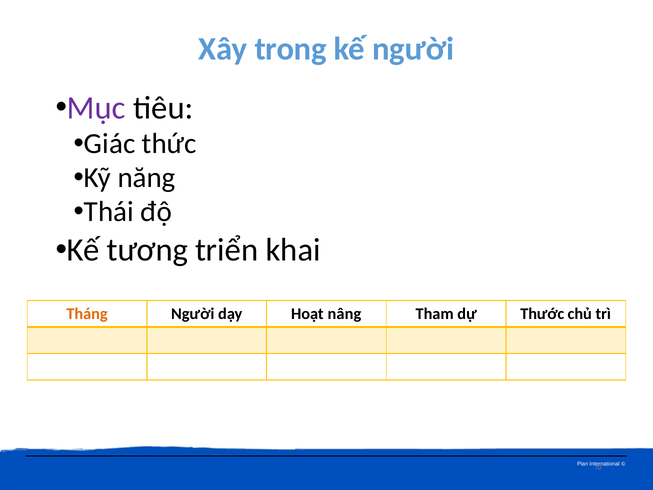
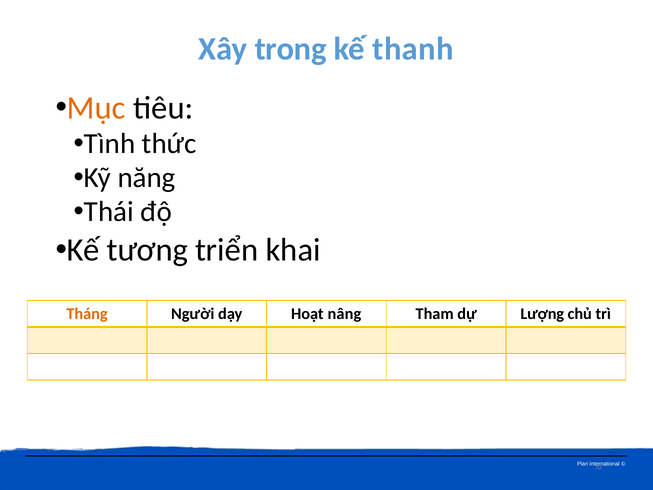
kế người: người -> thanh
Mục colour: purple -> orange
Giác: Giác -> Tình
Thước: Thước -> Lượng
